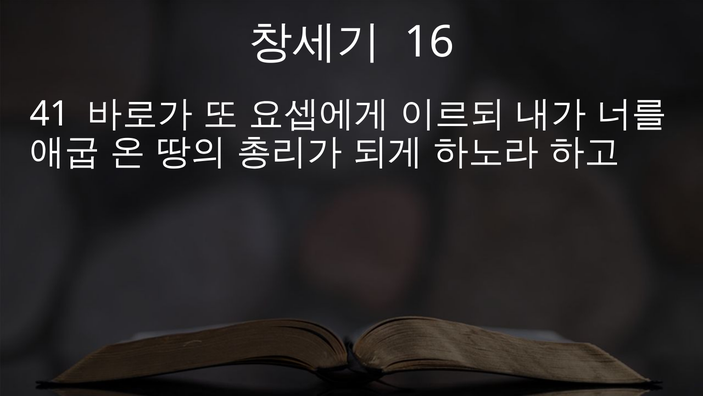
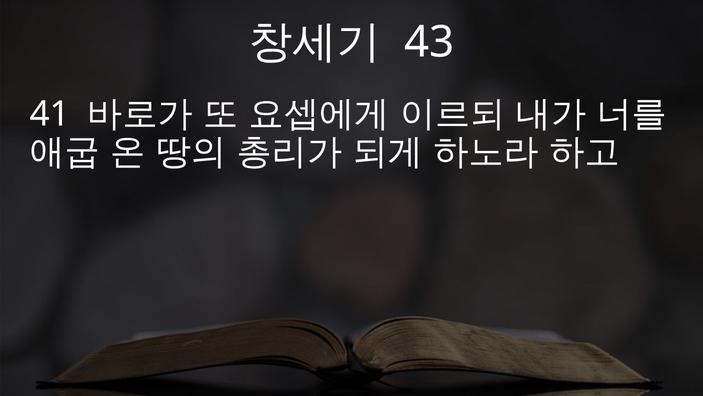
16: 16 -> 43
